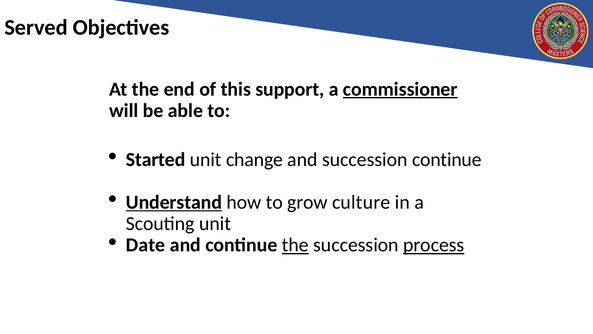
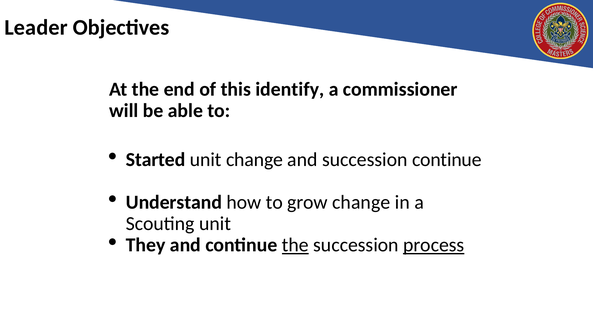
Served: Served -> Leader
support: support -> identify
commissioner underline: present -> none
Understand underline: present -> none
grow culture: culture -> change
Date: Date -> They
